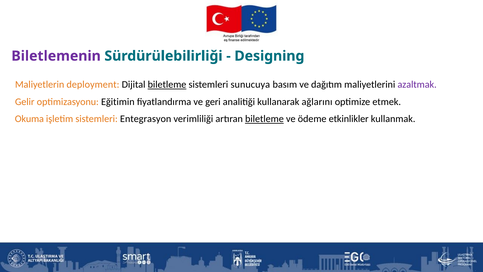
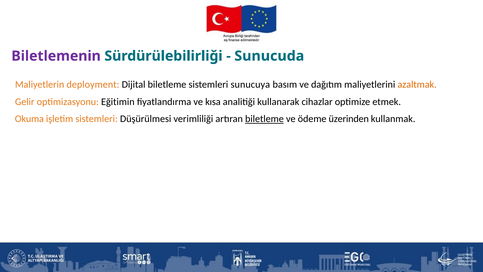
Designing: Designing -> Sunucuda
biletleme at (167, 85) underline: present -> none
azaltmak colour: purple -> orange
geri: geri -> kısa
ağlarını: ağlarını -> cihazlar
Entegrasyon: Entegrasyon -> Düşürülmesi
etkinlikler: etkinlikler -> üzerinden
